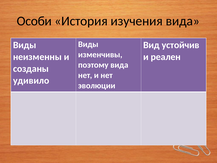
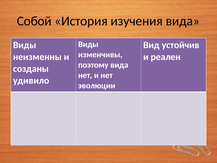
Особи: Особи -> Собой
